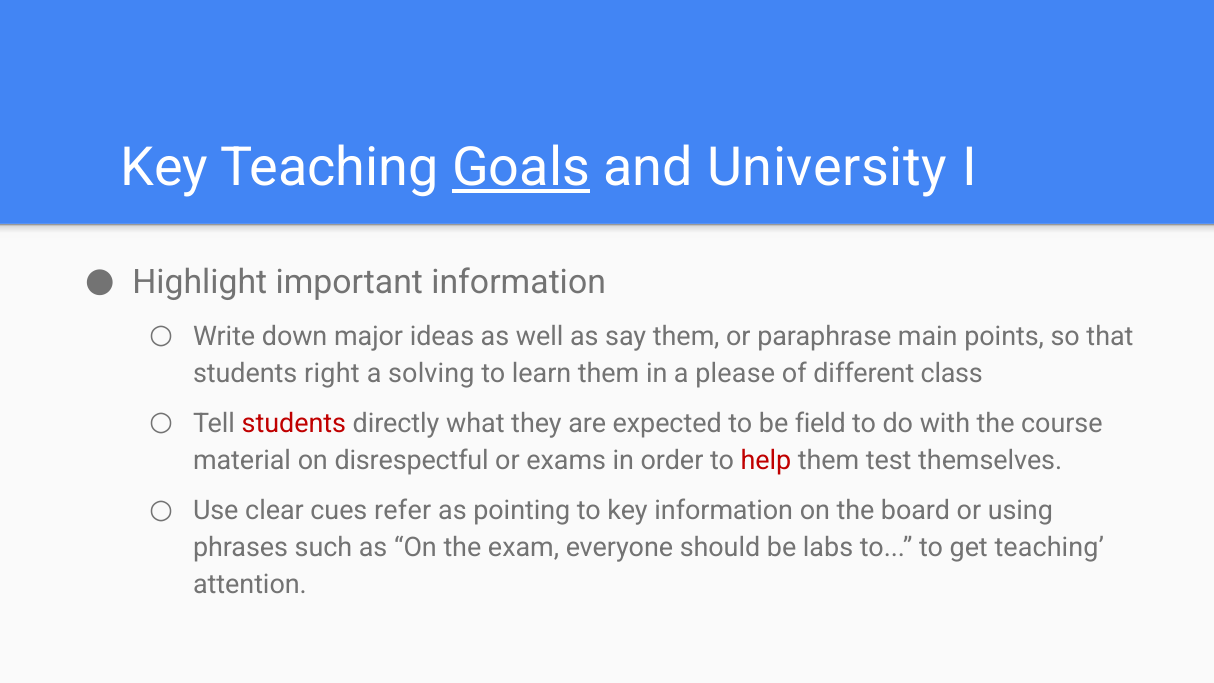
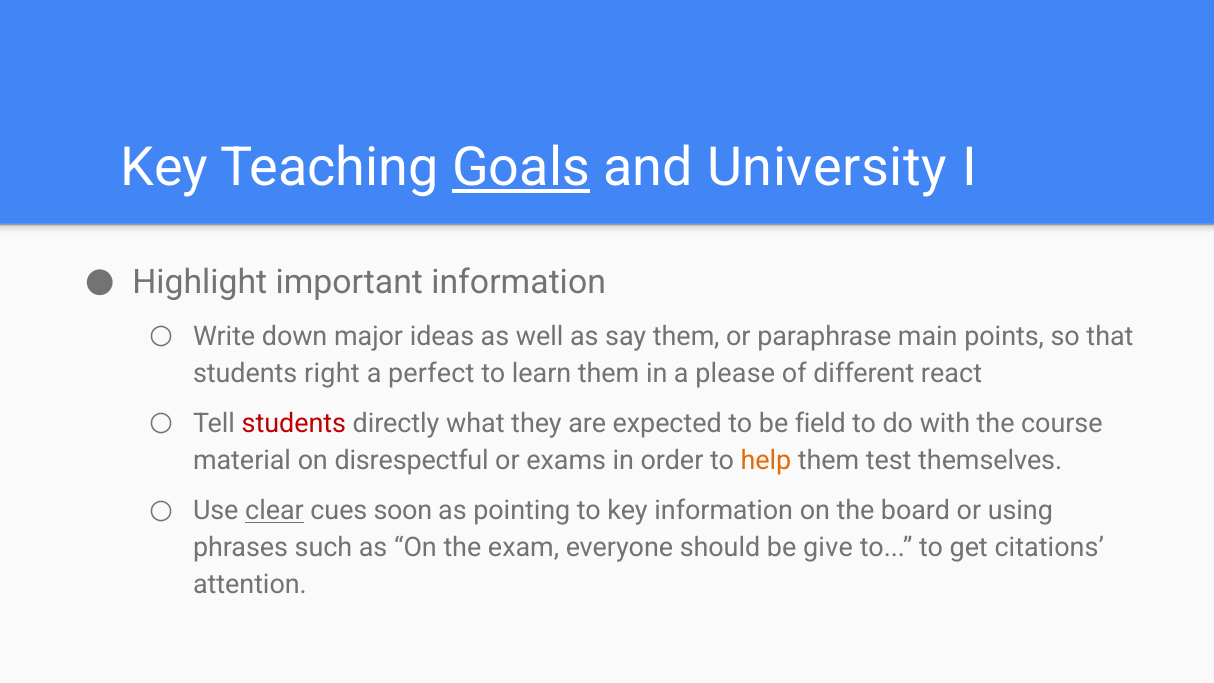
solving: solving -> perfect
class: class -> react
help colour: red -> orange
clear underline: none -> present
refer: refer -> soon
labs: labs -> give
get teaching: teaching -> citations
